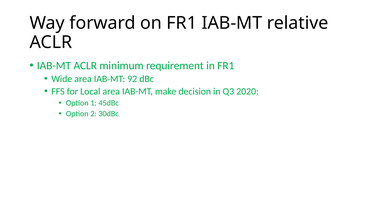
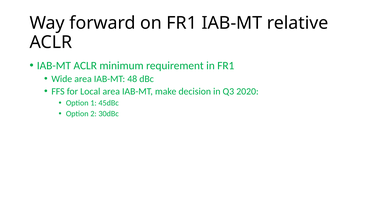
92: 92 -> 48
